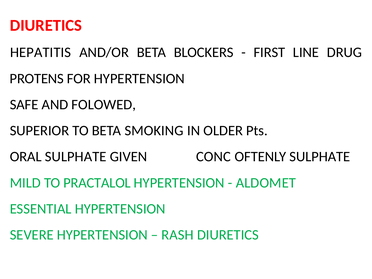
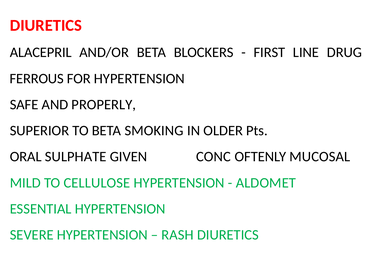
HEPATITIS: HEPATITIS -> ALACEPRIL
PROTENS: PROTENS -> FERROUS
FOLOWED: FOLOWED -> PROPERLY
OFTENLY SULPHATE: SULPHATE -> MUCOSAL
PRACTALOL: PRACTALOL -> CELLULOSE
